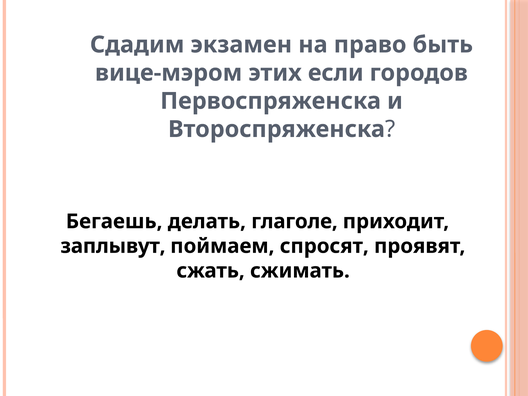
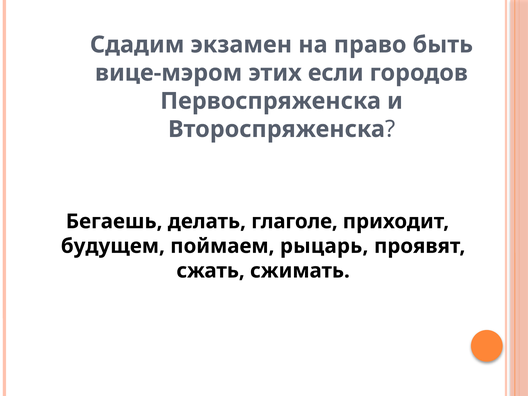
заплывут: заплывут -> будущем
спросят: спросят -> рыцарь
